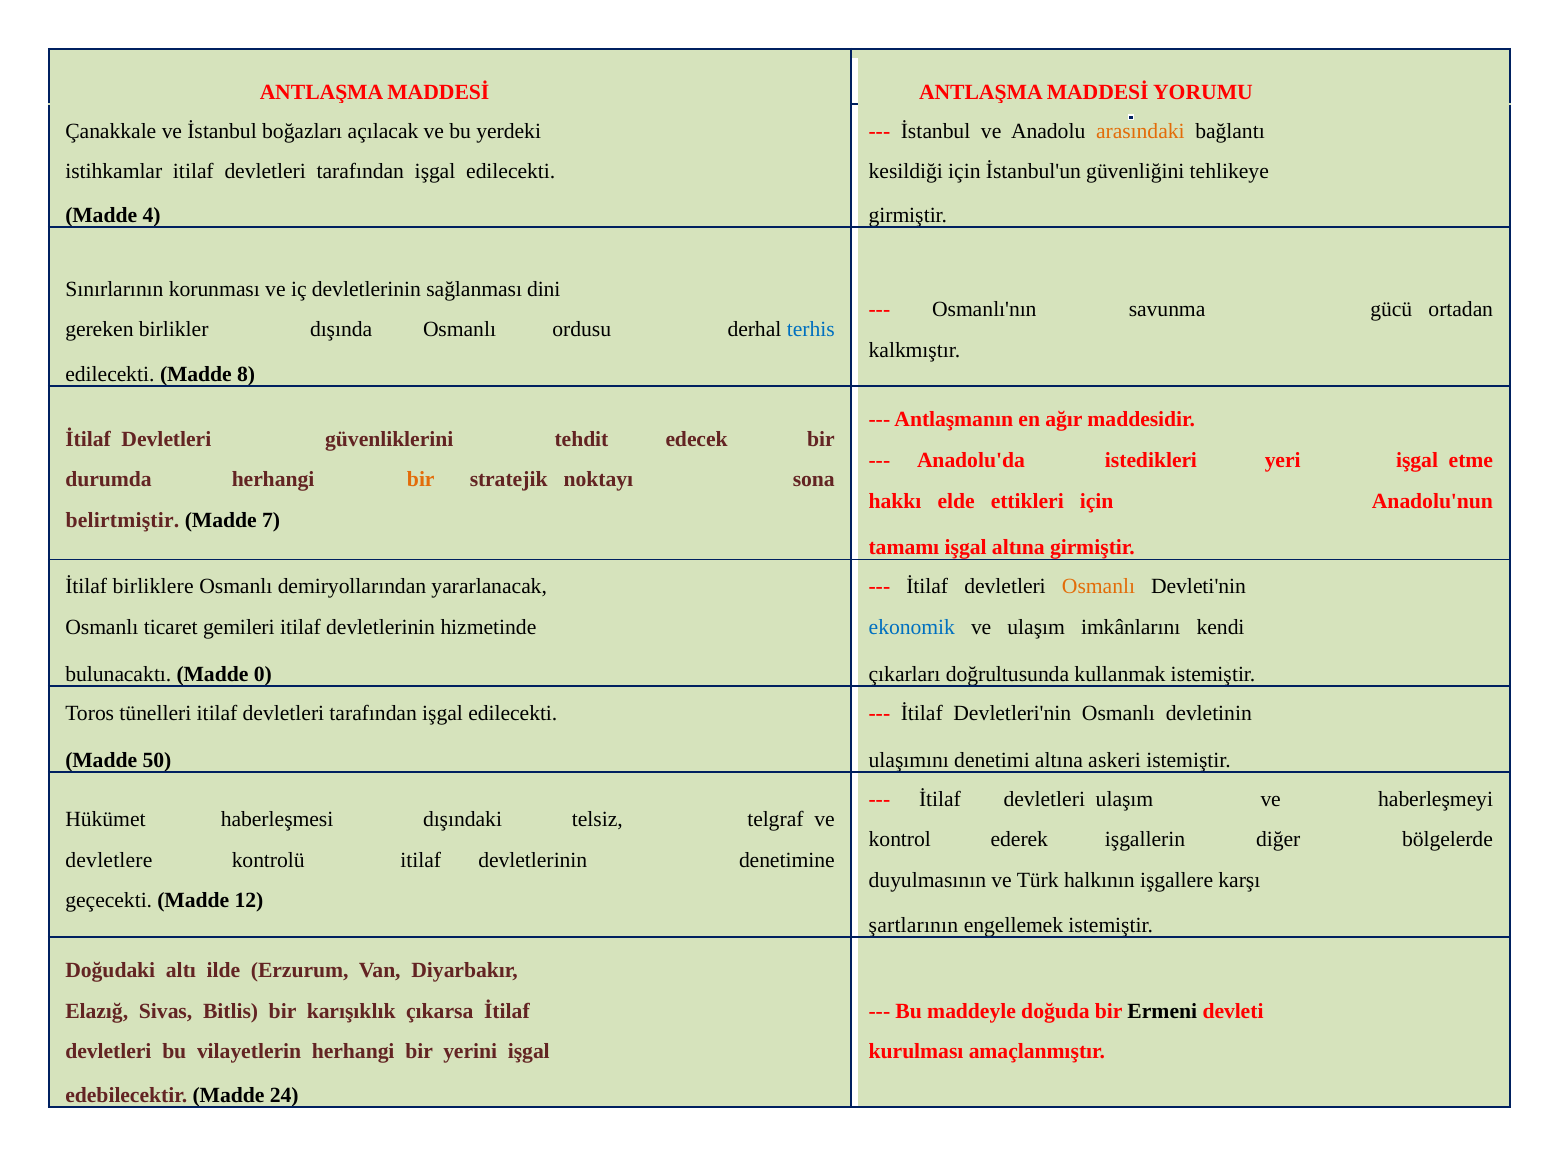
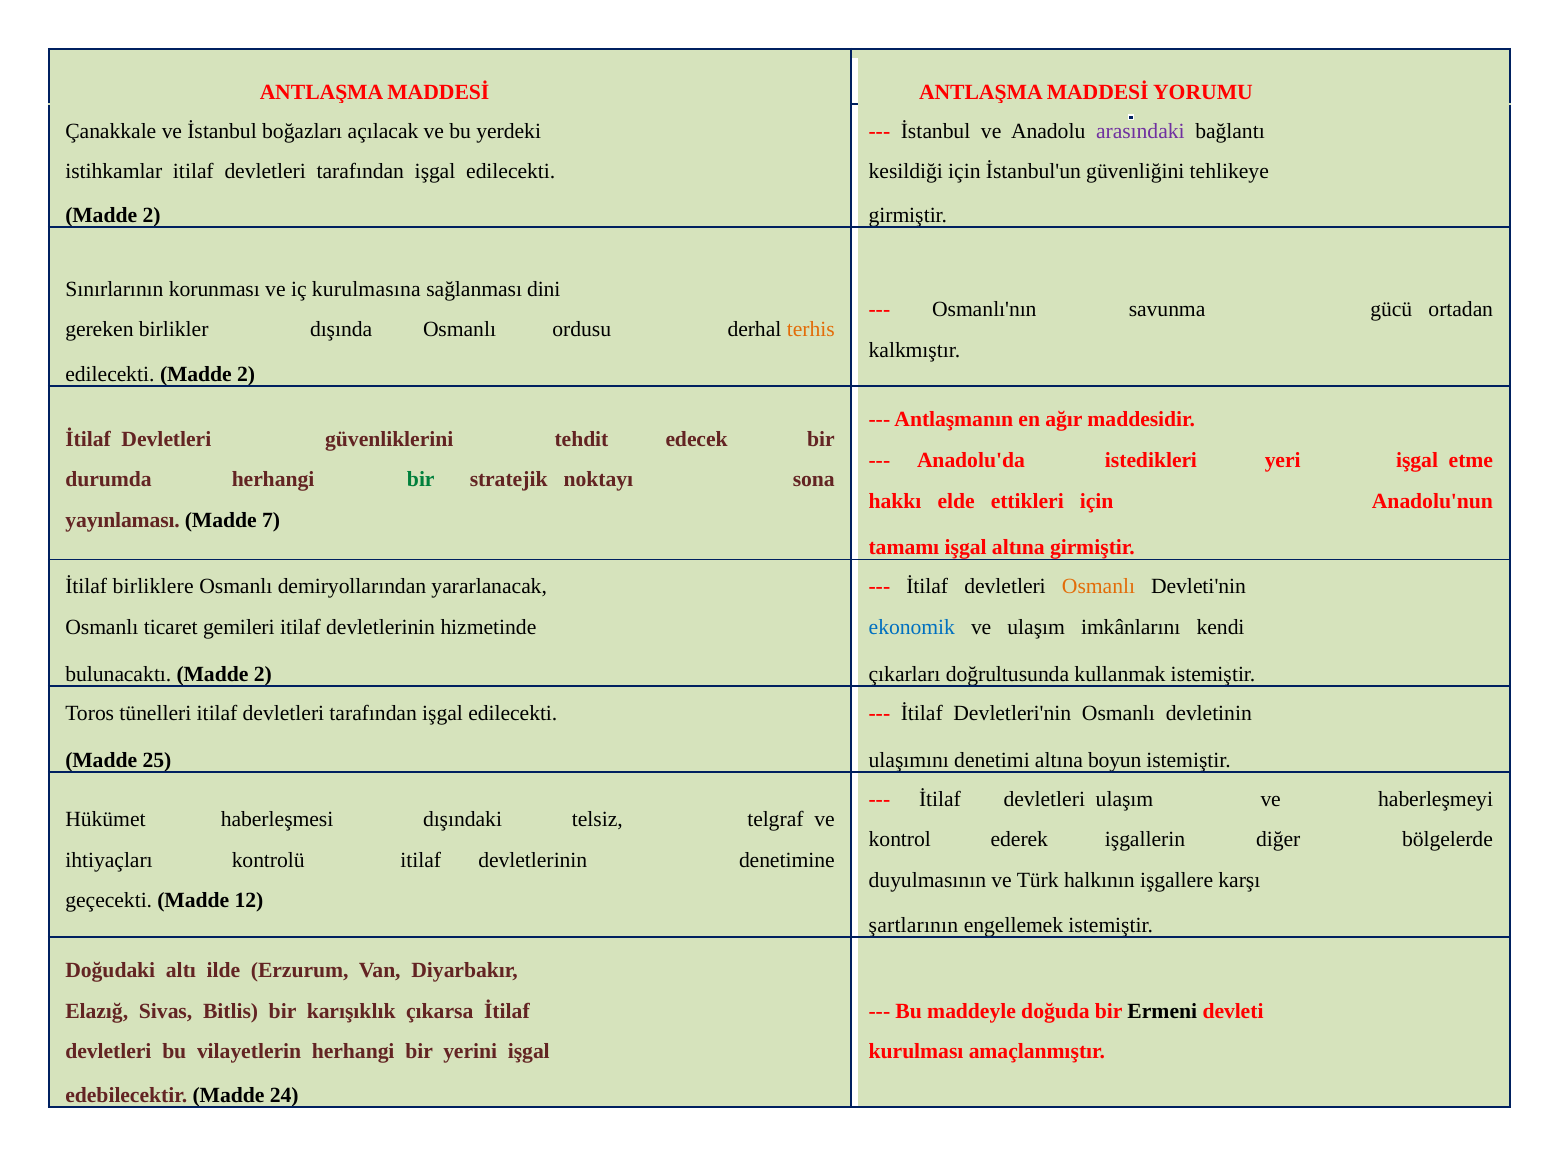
arasındaki colour: orange -> purple
4 at (152, 216): 4 -> 2
iç devletlerinin: devletlerinin -> kurulmasına
terhis colour: blue -> orange
edilecekti Madde 8: 8 -> 2
bir at (421, 480) colour: orange -> green
belirtmiştir: belirtmiştir -> yayınlaması
bulunacaktı Madde 0: 0 -> 2
50: 50 -> 25
askeri: askeri -> boyun
devletlere: devletlere -> ihtiyaçları
